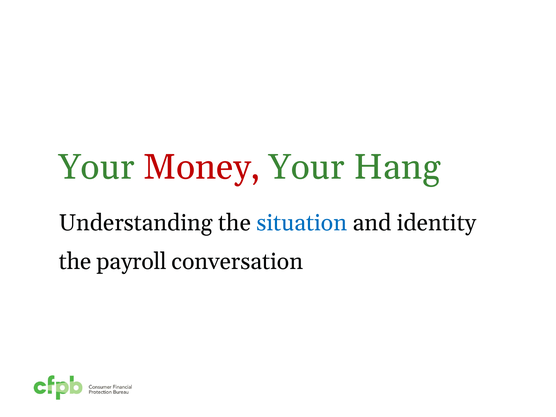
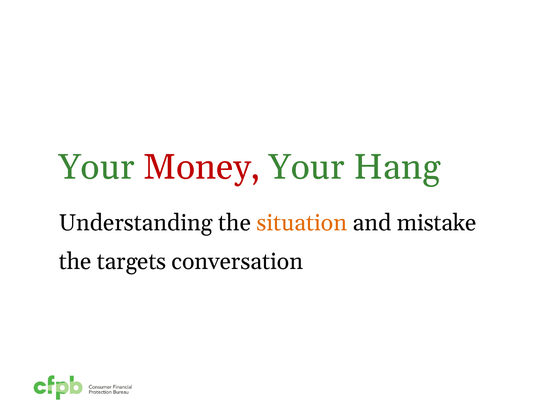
situation colour: blue -> orange
identity: identity -> mistake
payroll: payroll -> targets
